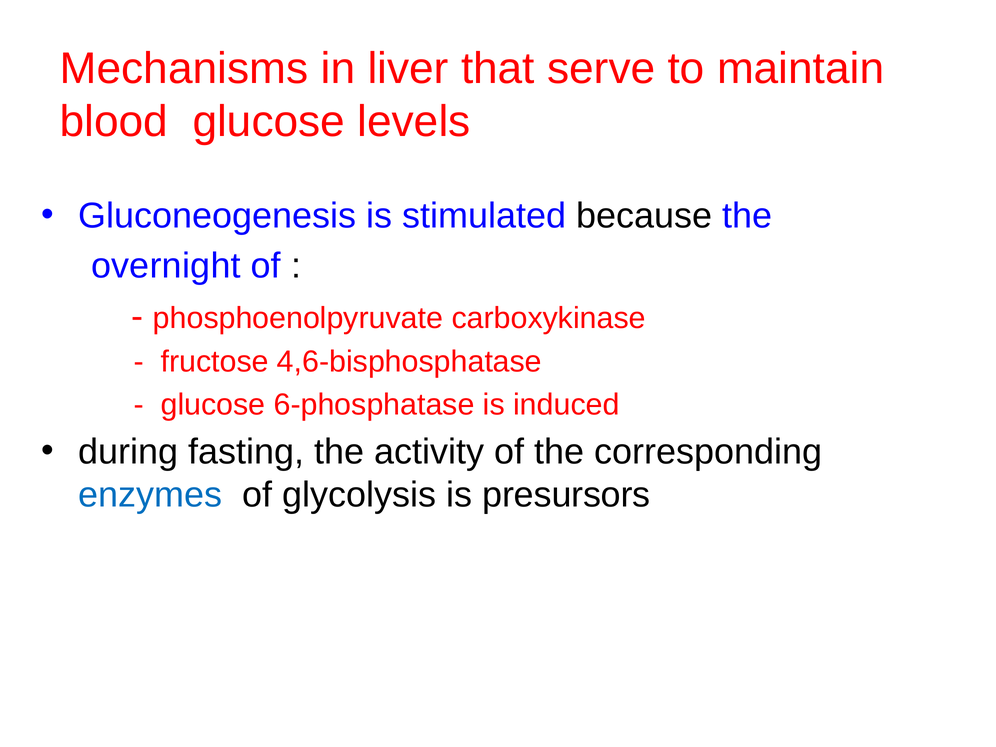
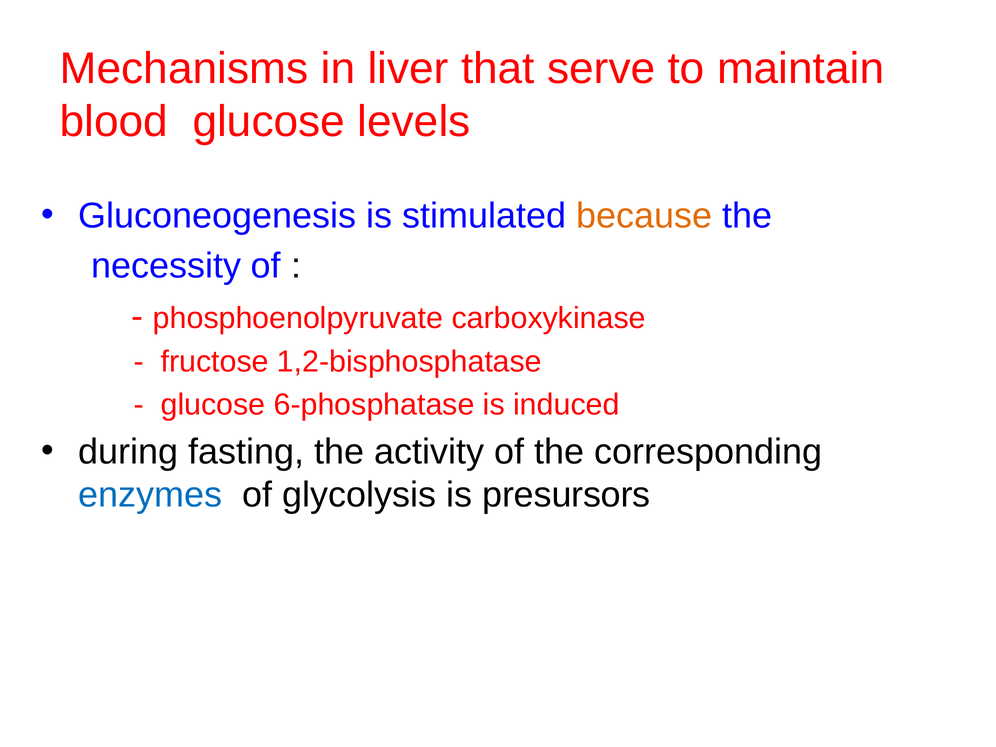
because colour: black -> orange
overnight: overnight -> necessity
4,6-bisphosphatase: 4,6-bisphosphatase -> 1,2-bisphosphatase
